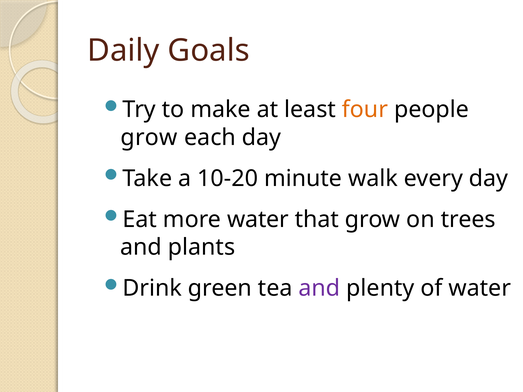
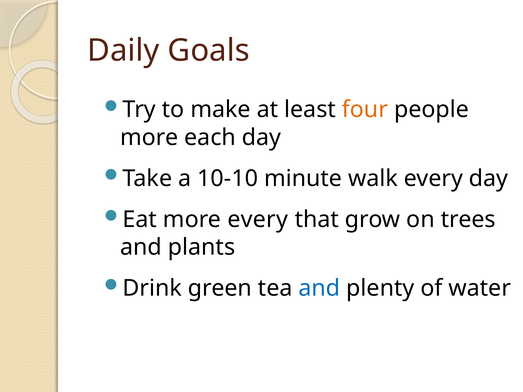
grow at (149, 138): grow -> more
10-20: 10-20 -> 10-10
more water: water -> every
and at (319, 288) colour: purple -> blue
